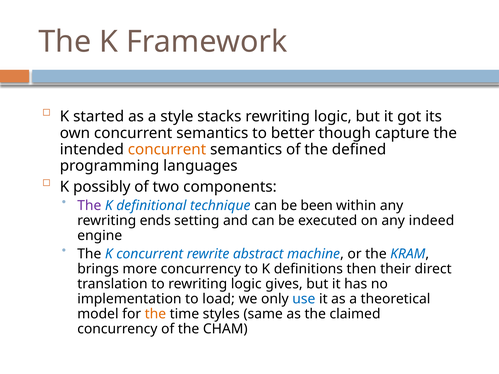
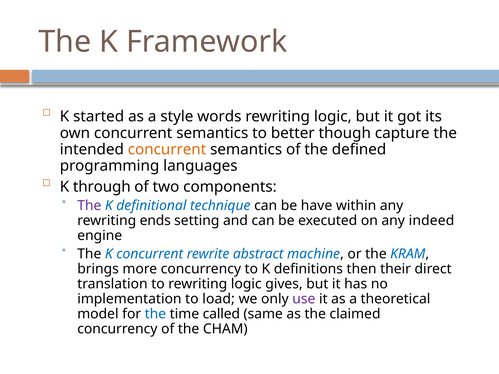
stacks: stacks -> words
possibly: possibly -> through
been: been -> have
use colour: blue -> purple
the at (155, 314) colour: orange -> blue
styles: styles -> called
